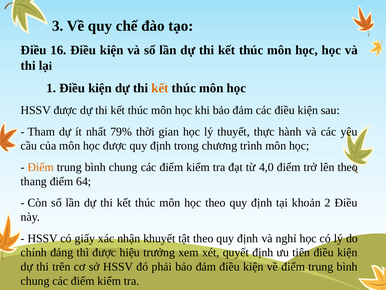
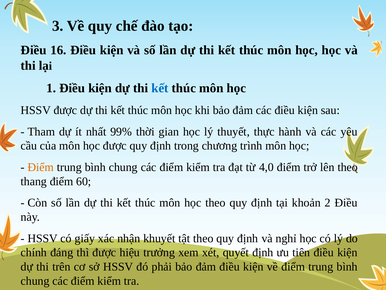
kết at (160, 88) colour: orange -> blue
79%: 79% -> 99%
64: 64 -> 60
